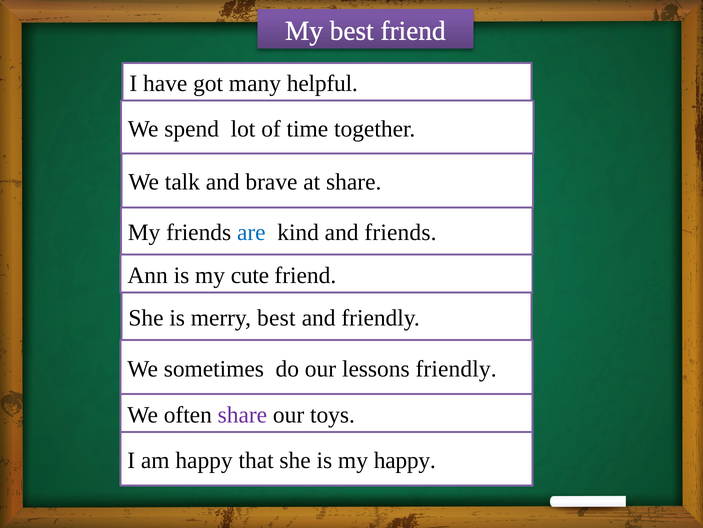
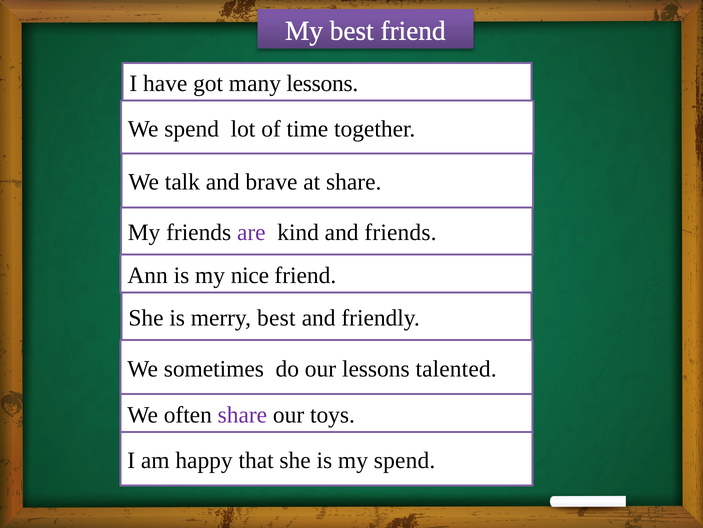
many helpful: helpful -> lessons
are colour: blue -> purple
cute: cute -> nice
lessons friendly: friendly -> talented
my happy: happy -> spend
